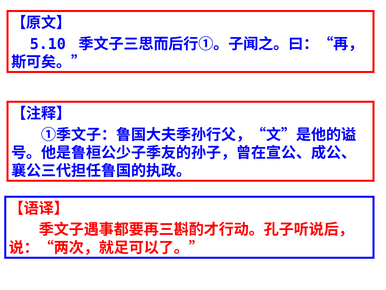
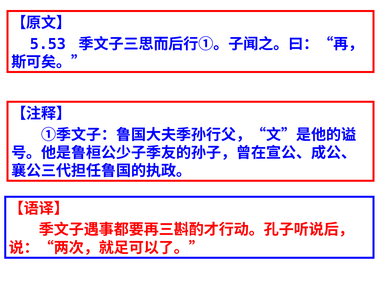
5.10: 5.10 -> 5.53
